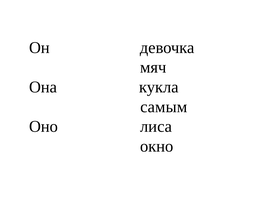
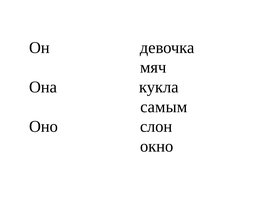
лиса: лиса -> слон
